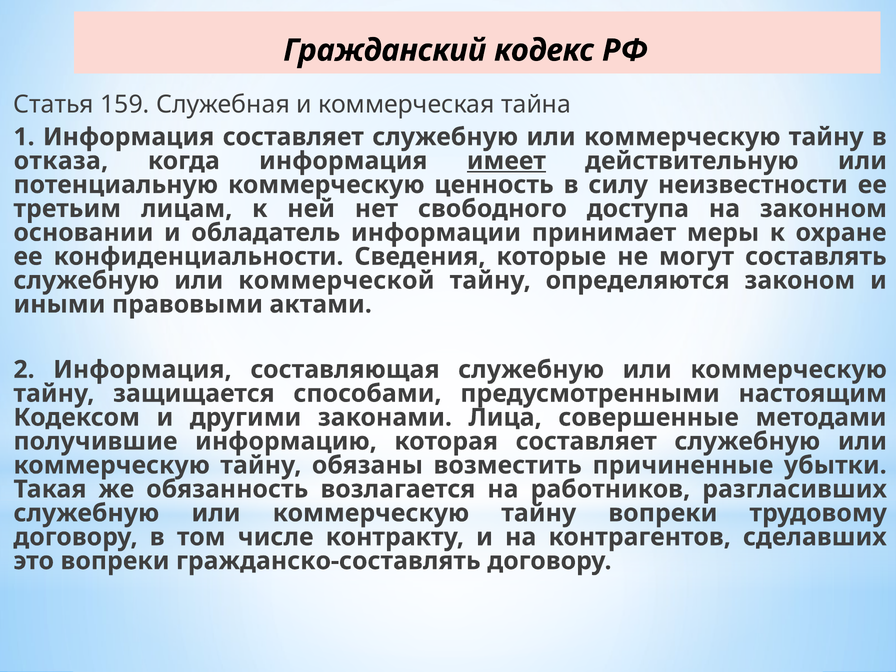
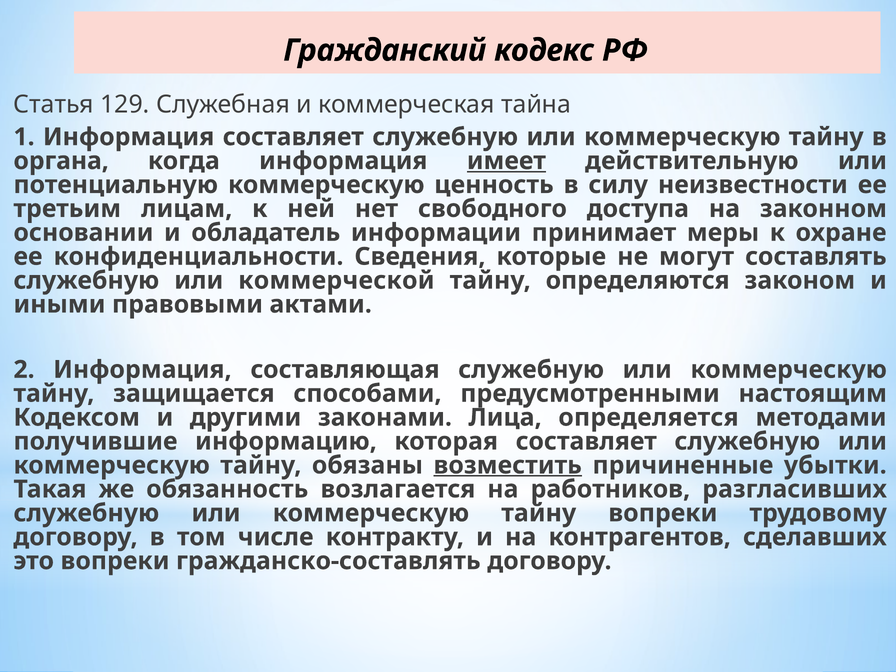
159: 159 -> 129
отказа: отказа -> органа
совершенные: совершенные -> определяется
возместить underline: none -> present
